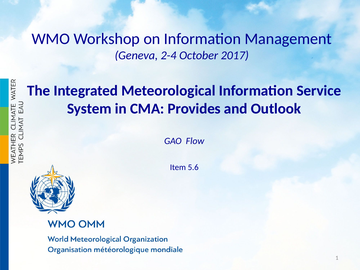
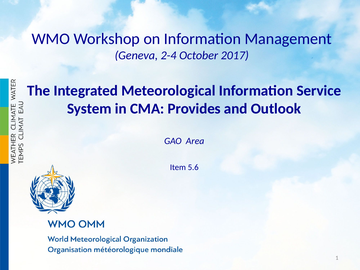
Flow: Flow -> Area
